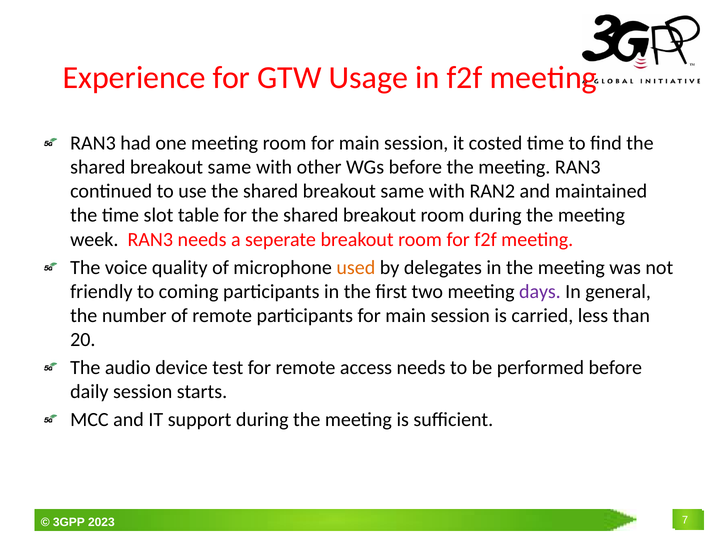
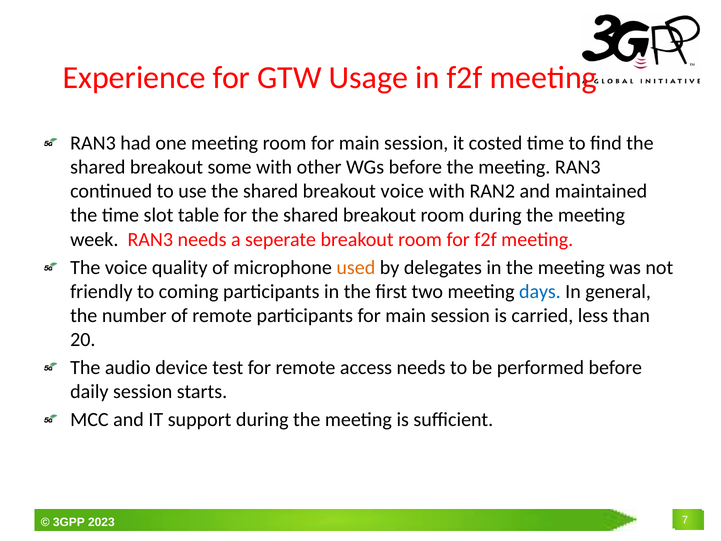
same at (229, 167): same -> some
same at (402, 191): same -> voice
days colour: purple -> blue
